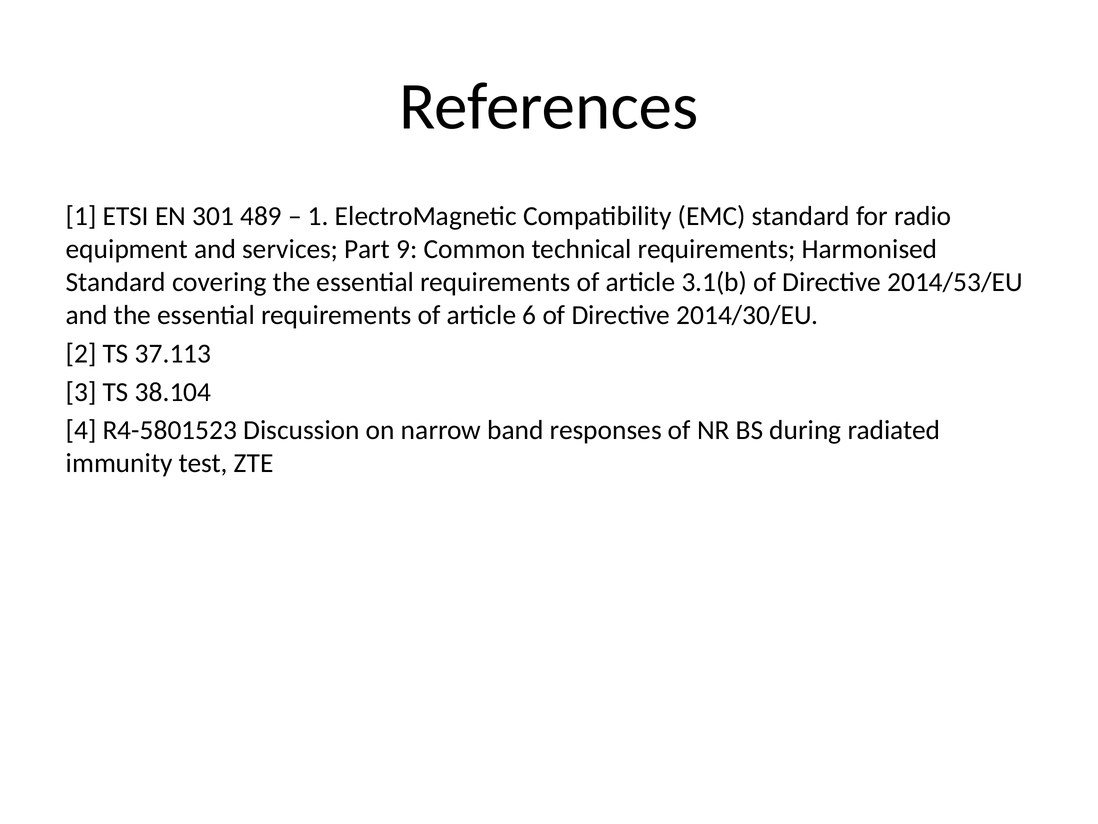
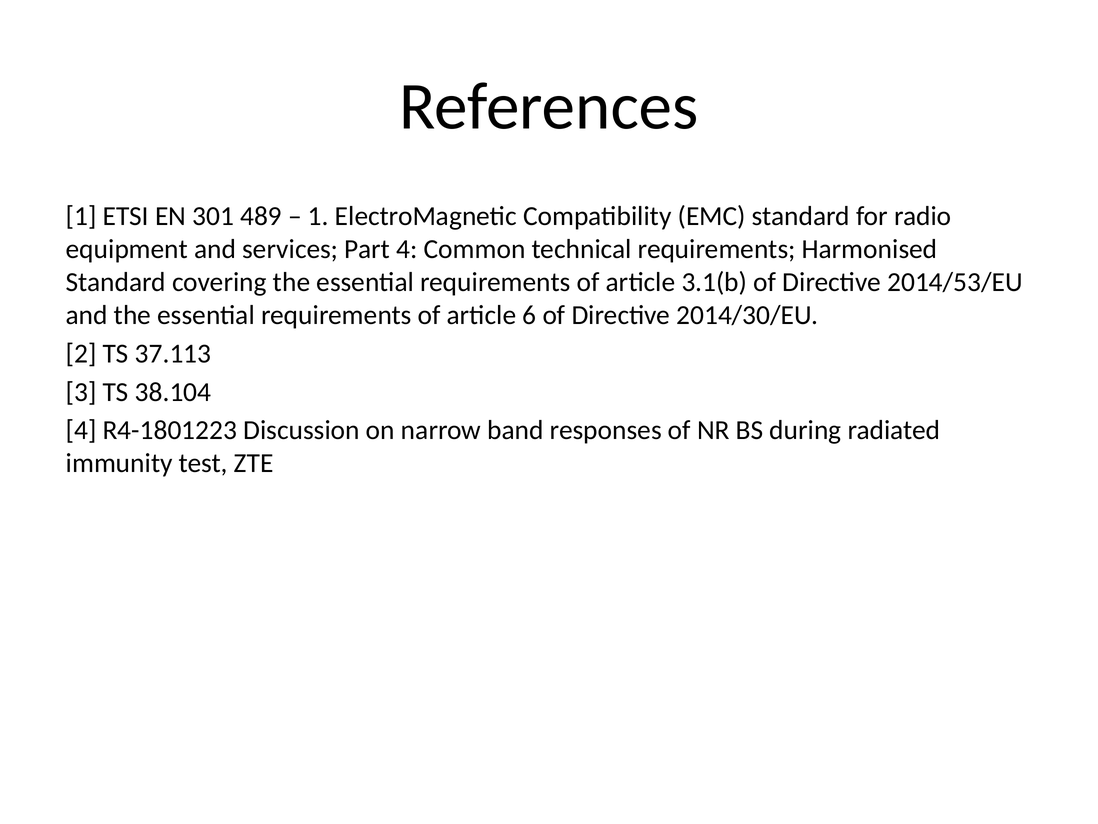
Part 9: 9 -> 4
R4-5801523: R4-5801523 -> R4-1801223
